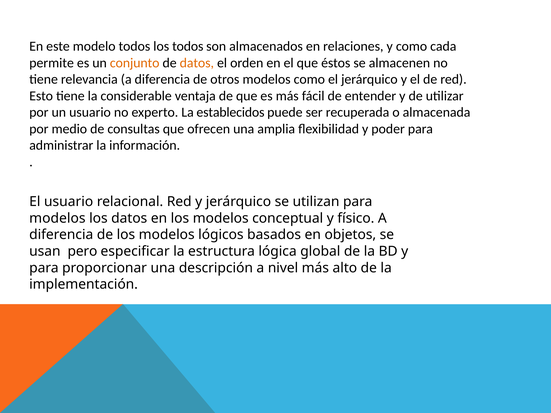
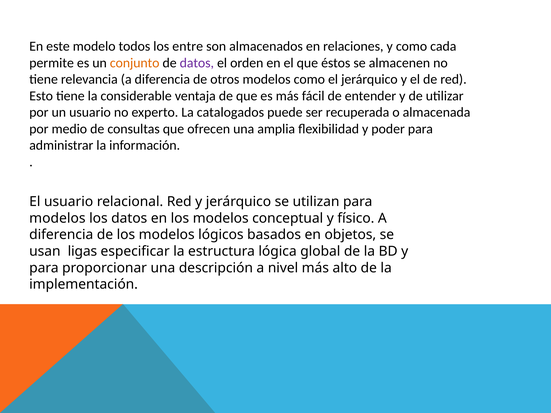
los todos: todos -> entre
datos at (197, 63) colour: orange -> purple
establecidos: establecidos -> catalogados
pero: pero -> ligas
